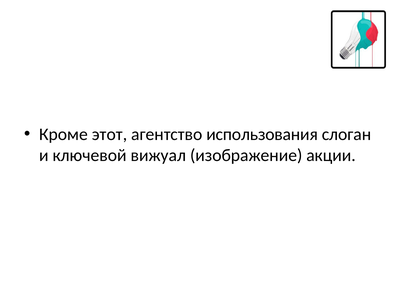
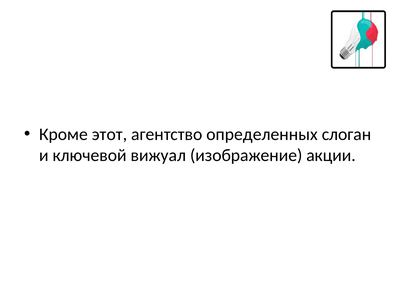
использования: использования -> определенных
